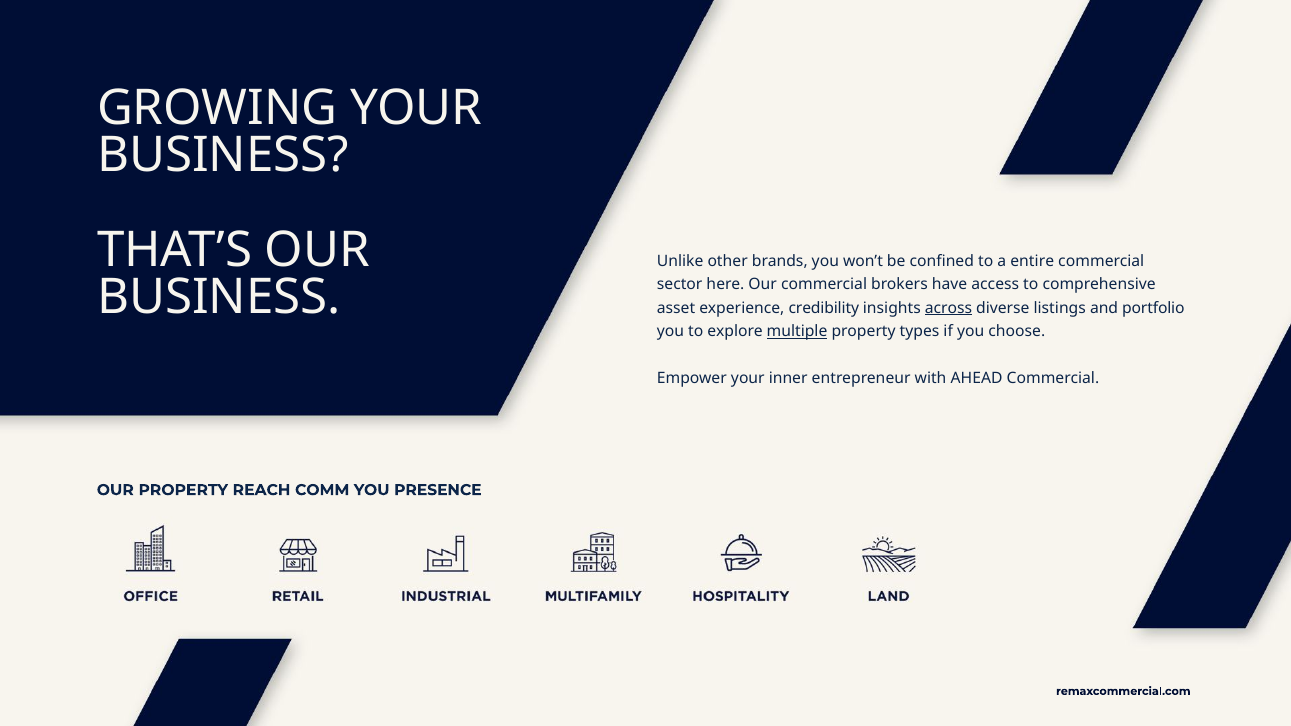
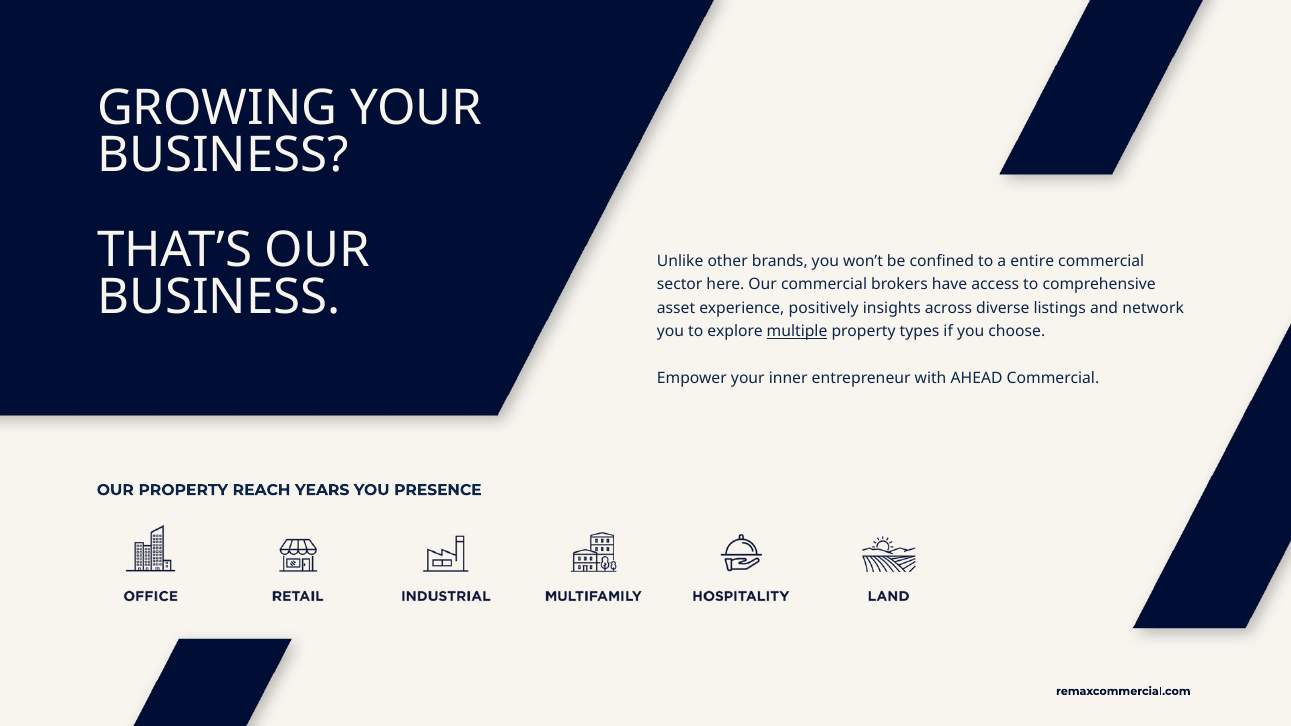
credibility: credibility -> positively
across underline: present -> none
portfolio: portfolio -> network
COMM: COMM -> YEARS
